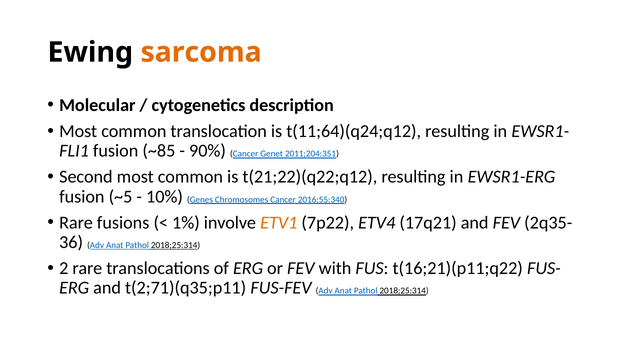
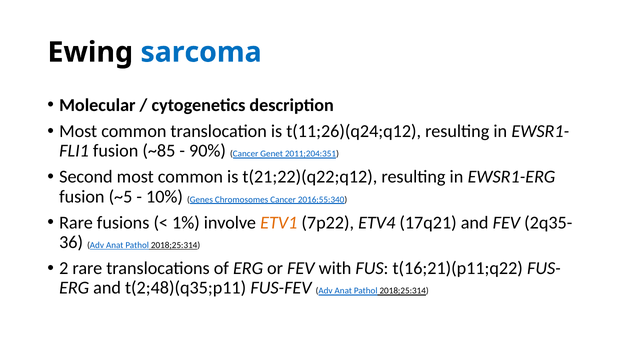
sarcoma colour: orange -> blue
t(11;64)(q24;q12: t(11;64)(q24;q12 -> t(11;26)(q24;q12
t(2;71)(q35;p11: t(2;71)(q35;p11 -> t(2;48)(q35;p11
